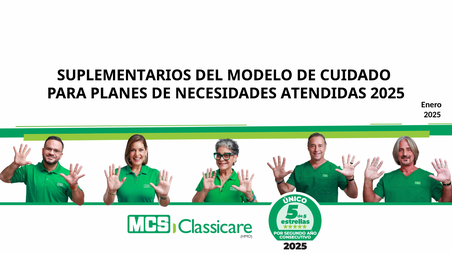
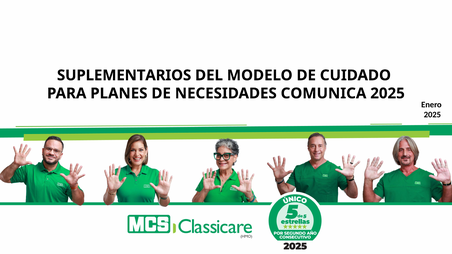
ATENDIDAS: ATENDIDAS -> COMUNICA
